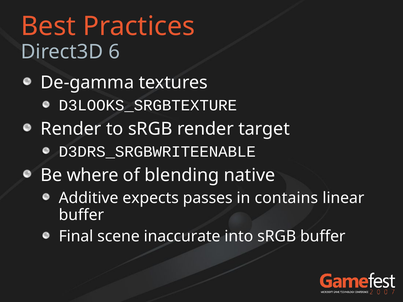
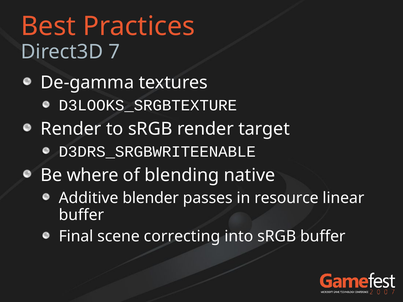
6: 6 -> 7
expects: expects -> blender
contains: contains -> resource
inaccurate: inaccurate -> correcting
